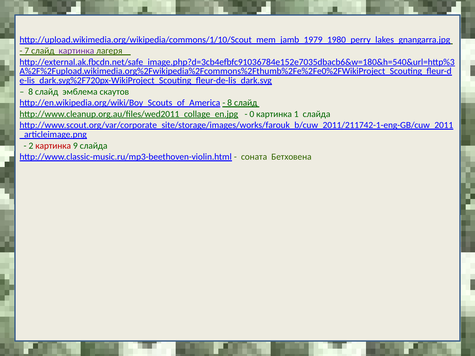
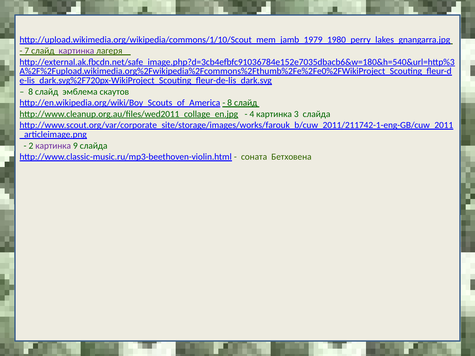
0: 0 -> 4
1: 1 -> 3
картинка at (53, 146) colour: red -> purple
